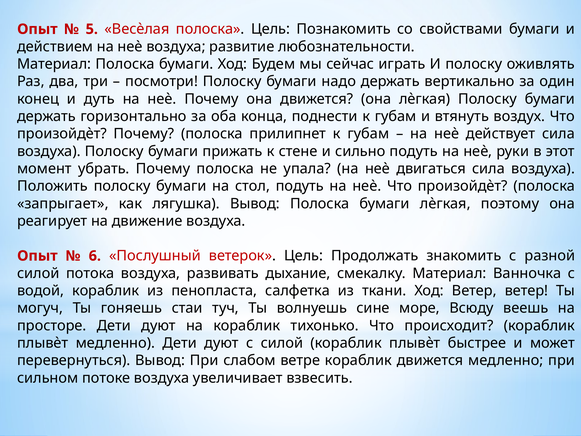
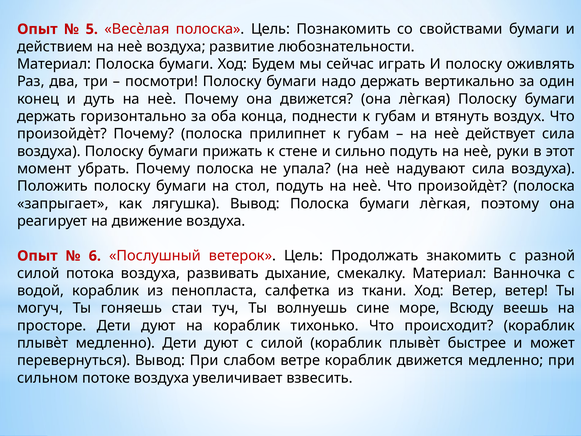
двигаться: двигаться -> надувают
